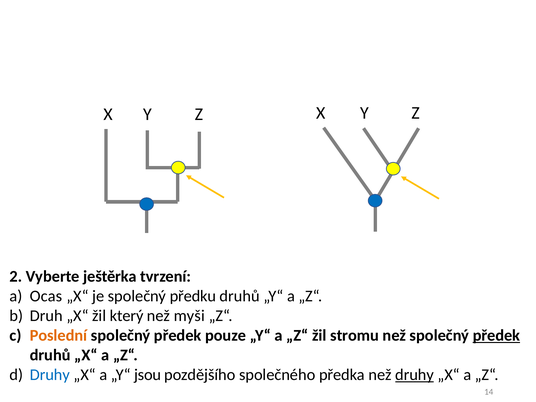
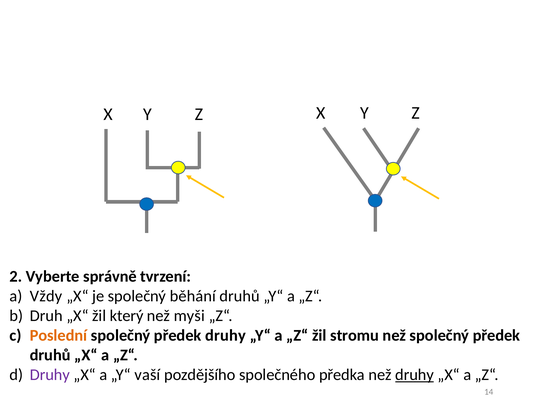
ještěrka: ještěrka -> správně
Ocas: Ocas -> Vždy
předku: předku -> běhání
předek pouze: pouze -> druhy
předek at (496, 336) underline: present -> none
Druhy at (50, 375) colour: blue -> purple
jsou: jsou -> vaší
